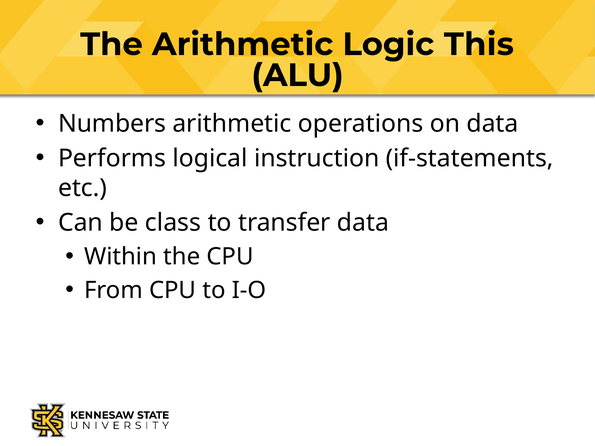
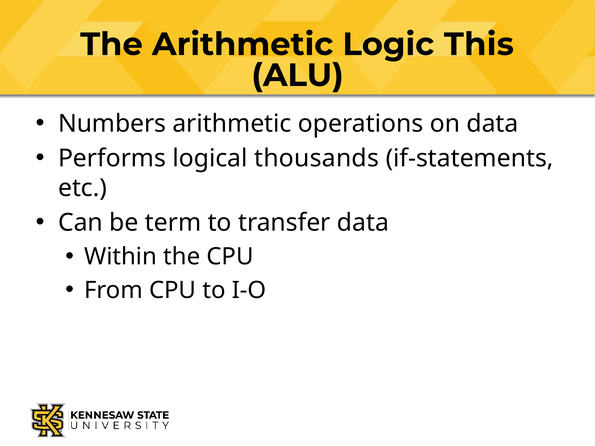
instruction: instruction -> thousands
class: class -> term
